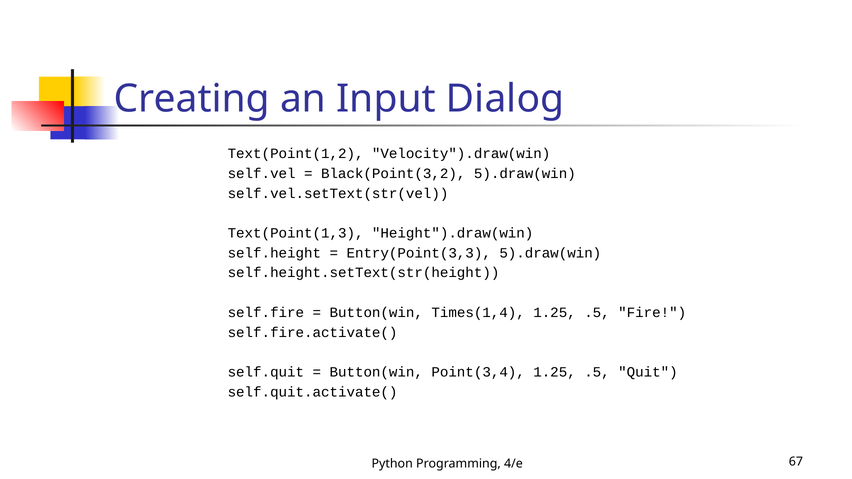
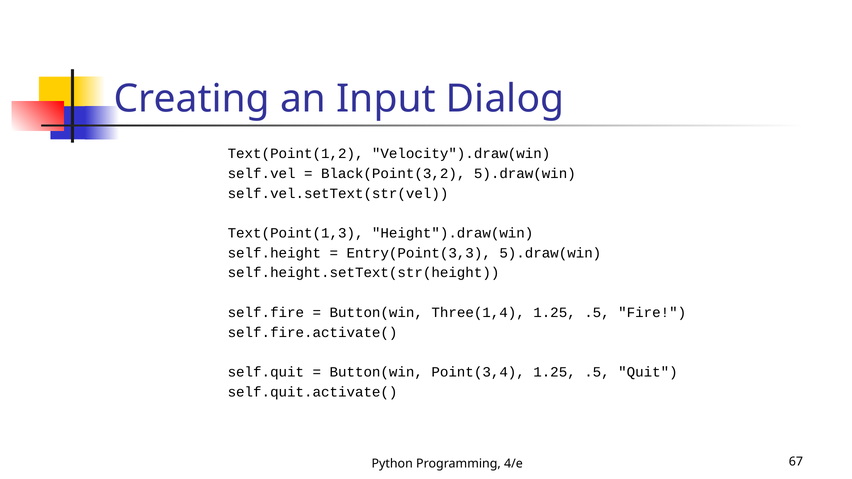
Times(1,4: Times(1,4 -> Three(1,4
